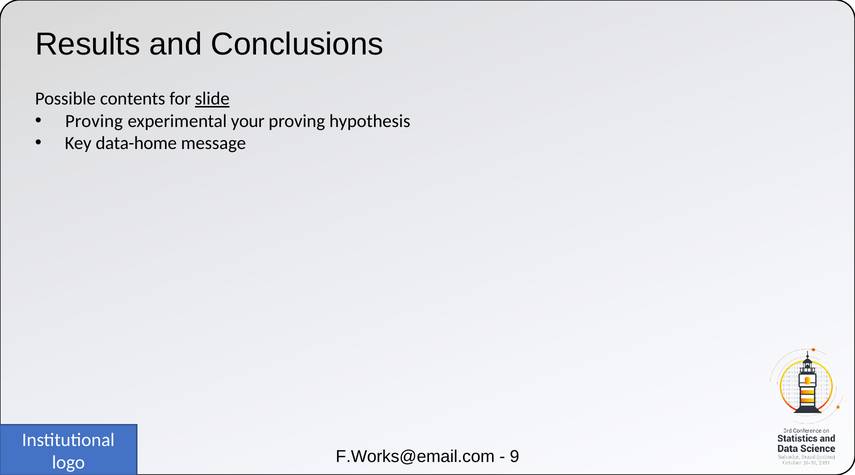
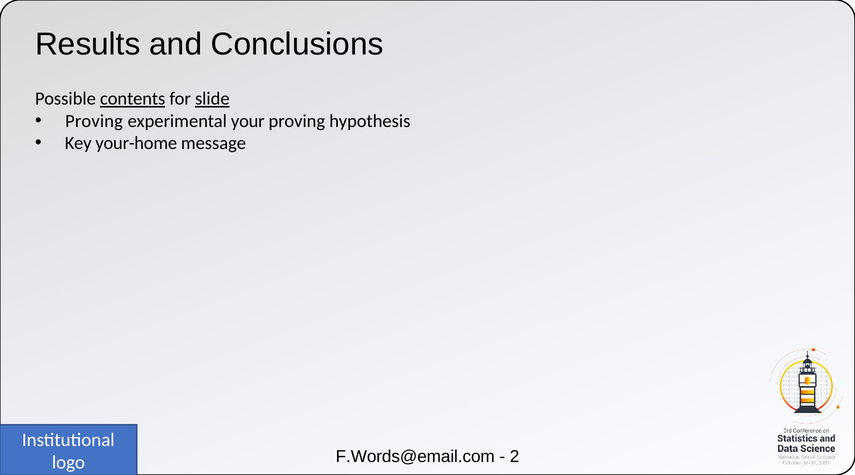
contents underline: none -> present
data-home: data-home -> your-home
F.Works@email.com: F.Works@email.com -> F.Words@email.com
9: 9 -> 2
